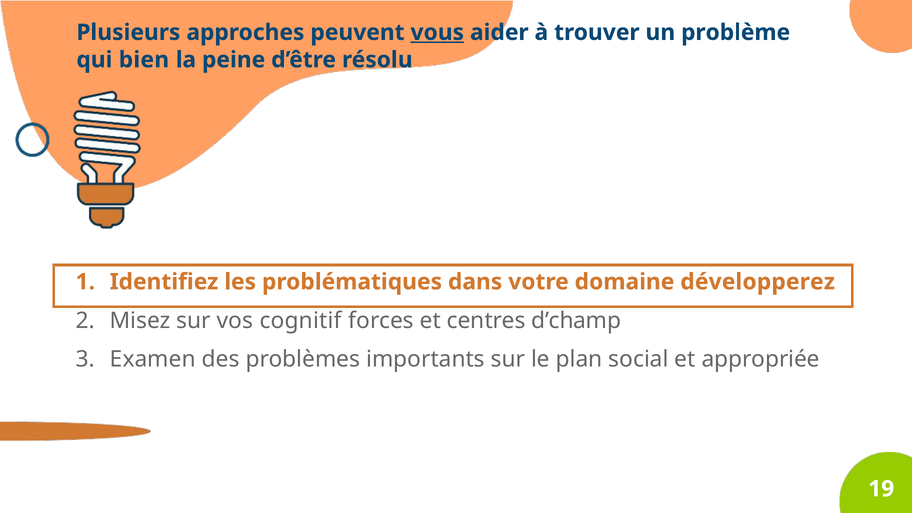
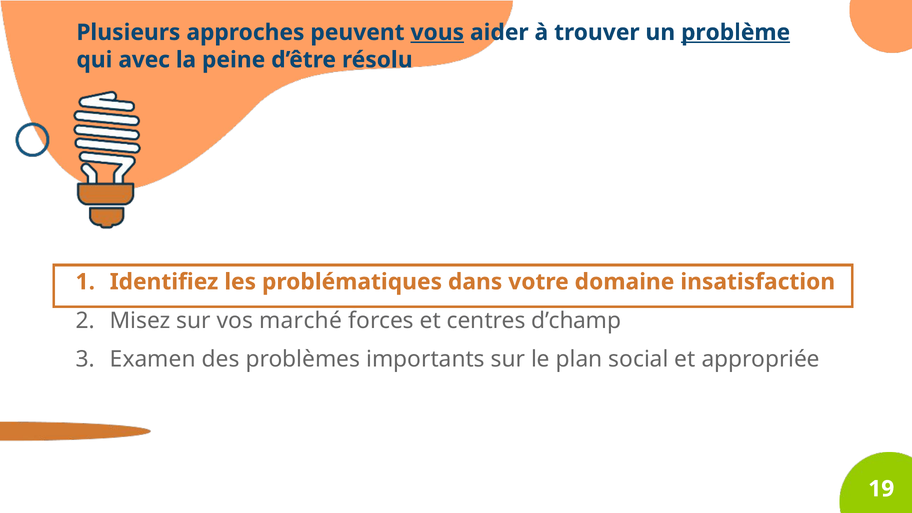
problème underline: none -> present
bien: bien -> avec
développerez: développerez -> insatisfaction
cognitif: cognitif -> marché
